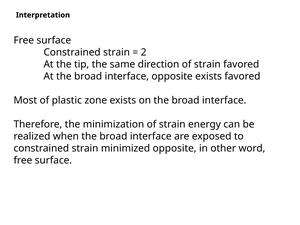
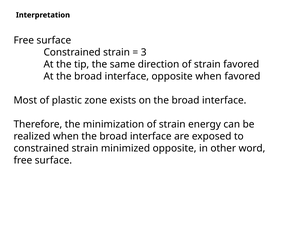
2: 2 -> 3
opposite exists: exists -> when
